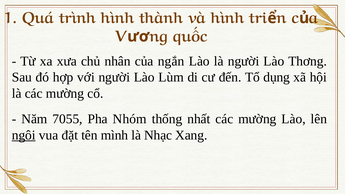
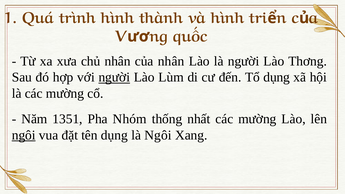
của ngắn: ngắn -> nhân
người at (114, 77) underline: none -> present
7055: 7055 -> 1351
tên mình: mình -> dụng
là Nhạc: Nhạc -> Ngôi
